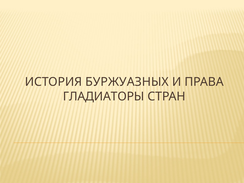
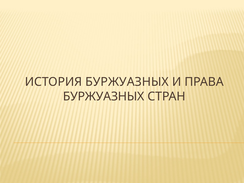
ГЛАДИАТОРЫ at (104, 96): ГЛАДИАТОРЫ -> БУРЖУАЗНЫХ
